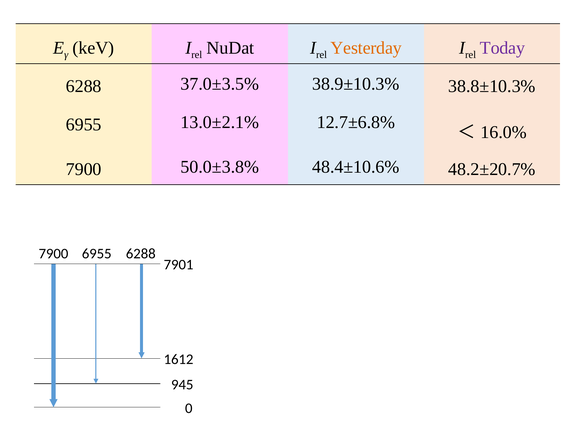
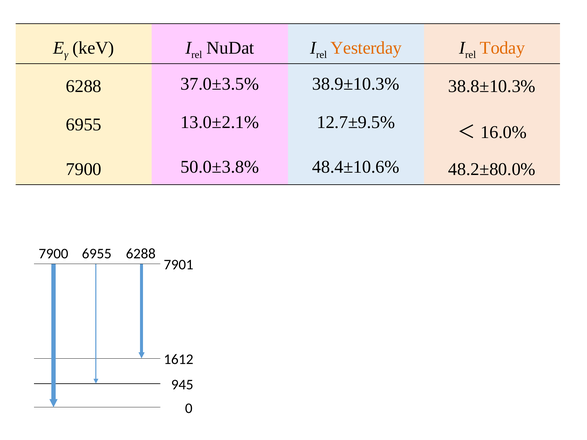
Today colour: purple -> orange
12.7±6.8%: 12.7±6.8% -> 12.7±9.5%
48.2±20.7%: 48.2±20.7% -> 48.2±80.0%
